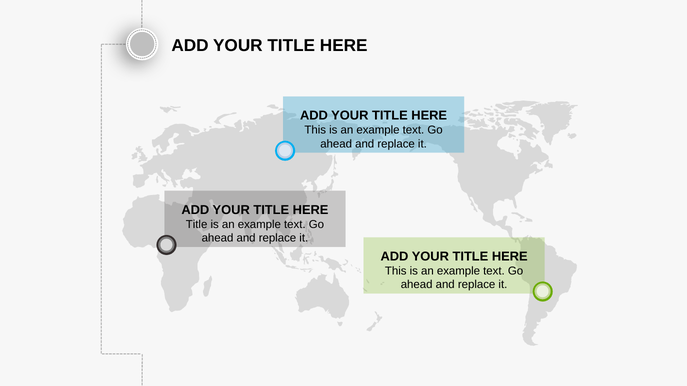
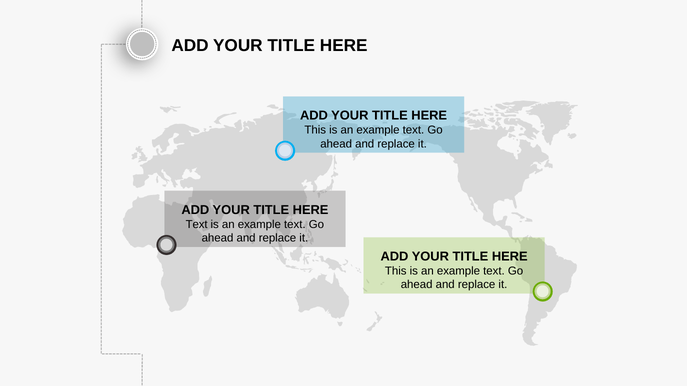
Title at (197, 225): Title -> Text
